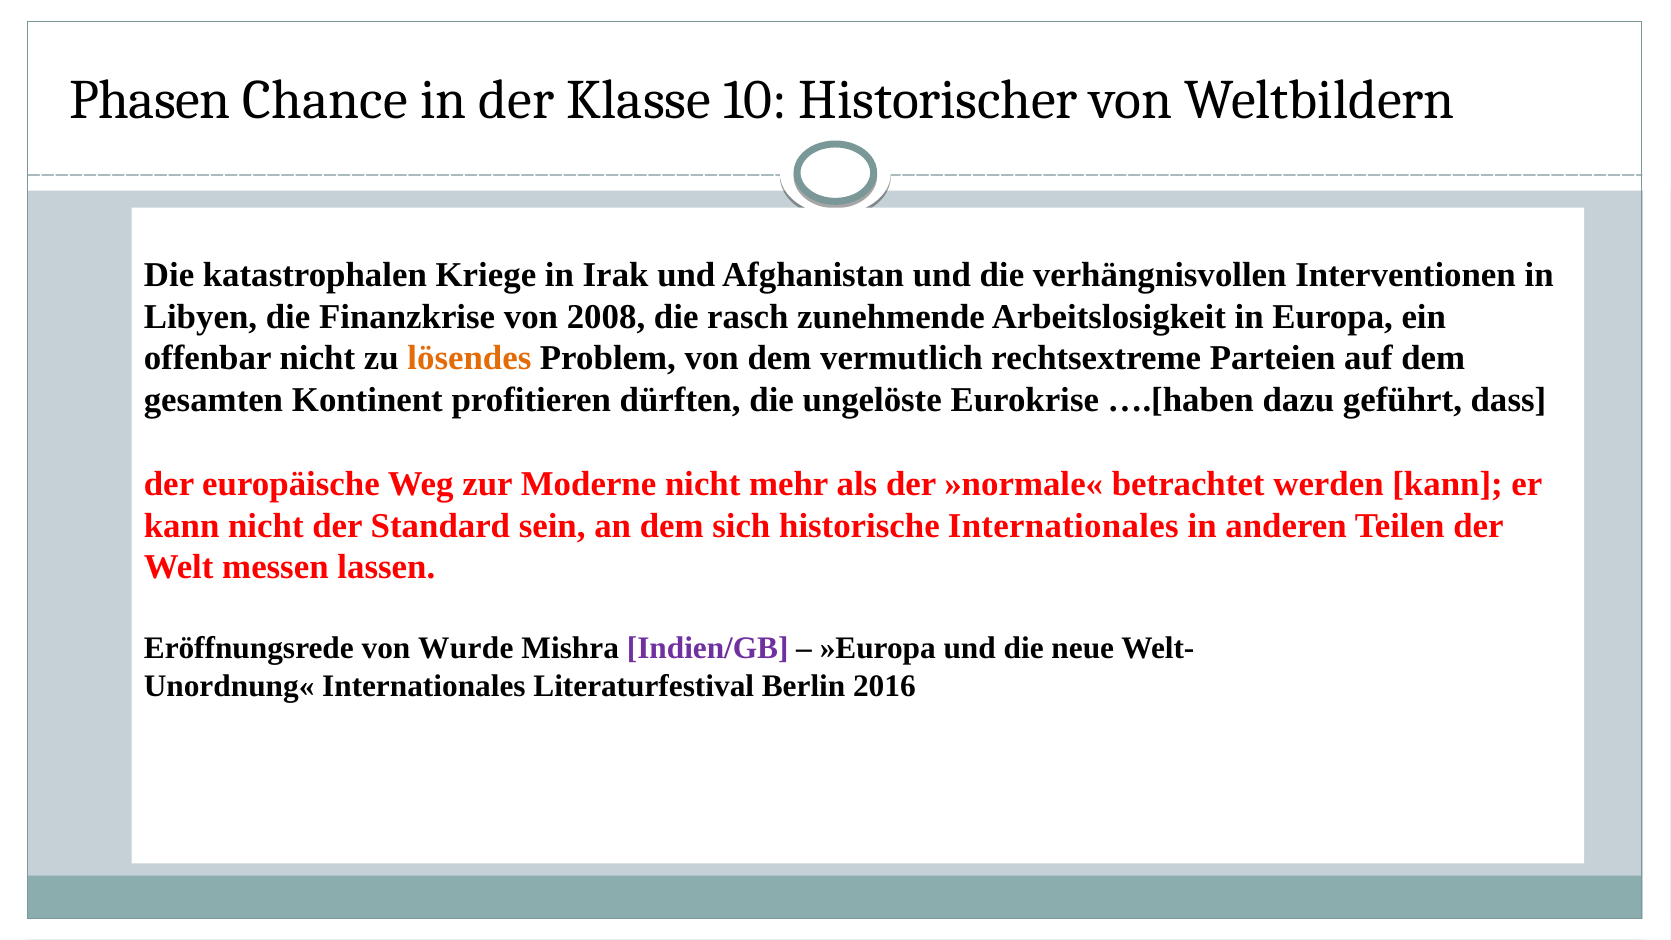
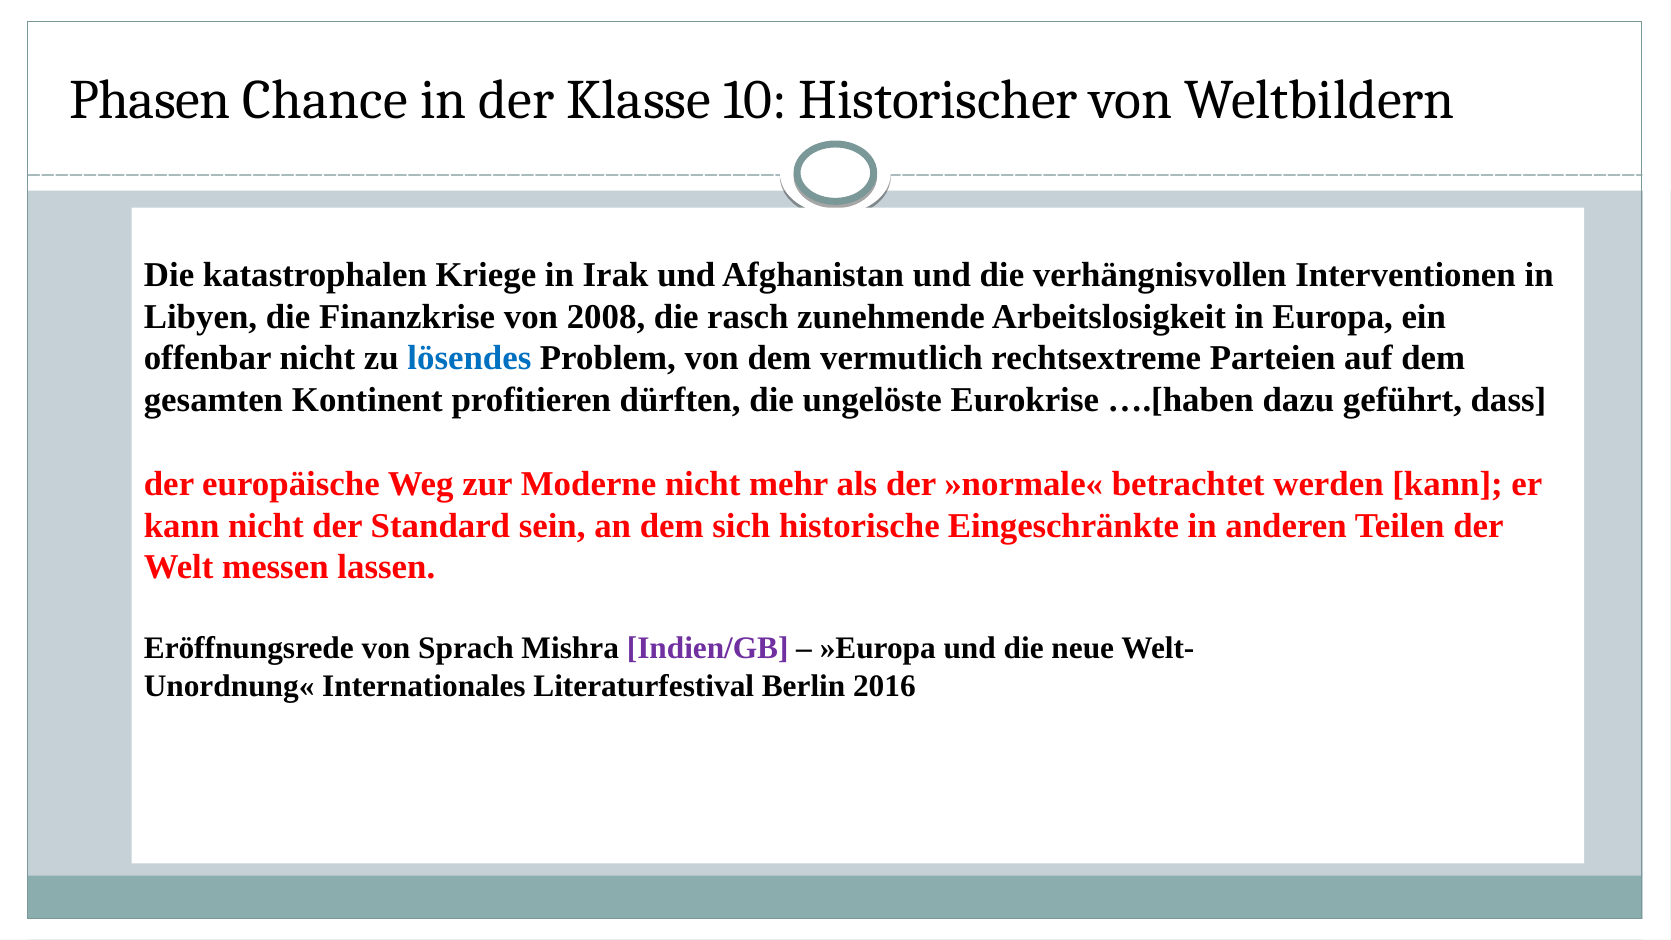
lösendes colour: orange -> blue
historische Internationales: Internationales -> Eingeschränkte
Wurde: Wurde -> Sprach
